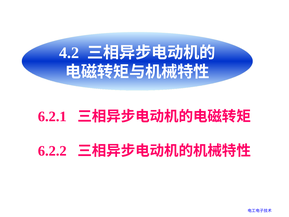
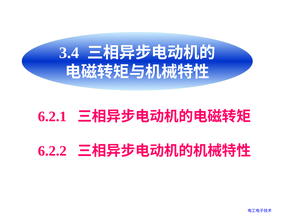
4.2: 4.2 -> 3.4
